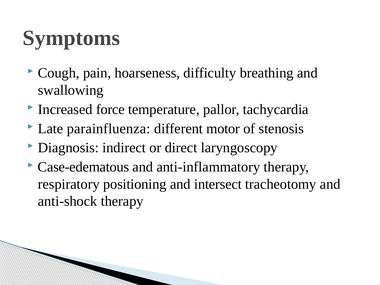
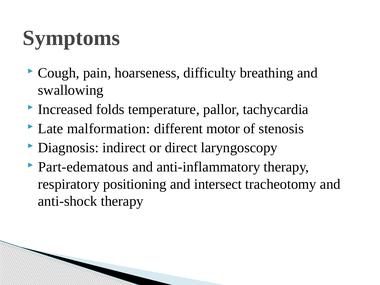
force: force -> folds
parainfluenza: parainfluenza -> malformation
Case-edematous: Case-edematous -> Part-edematous
